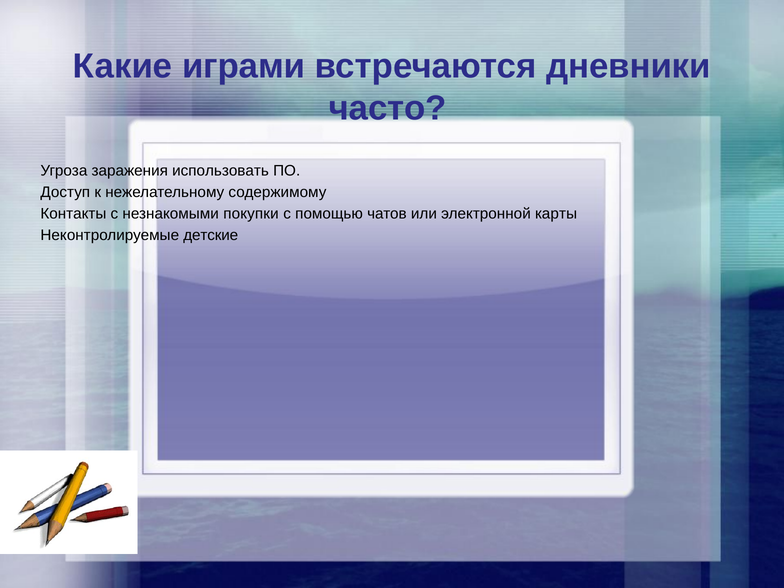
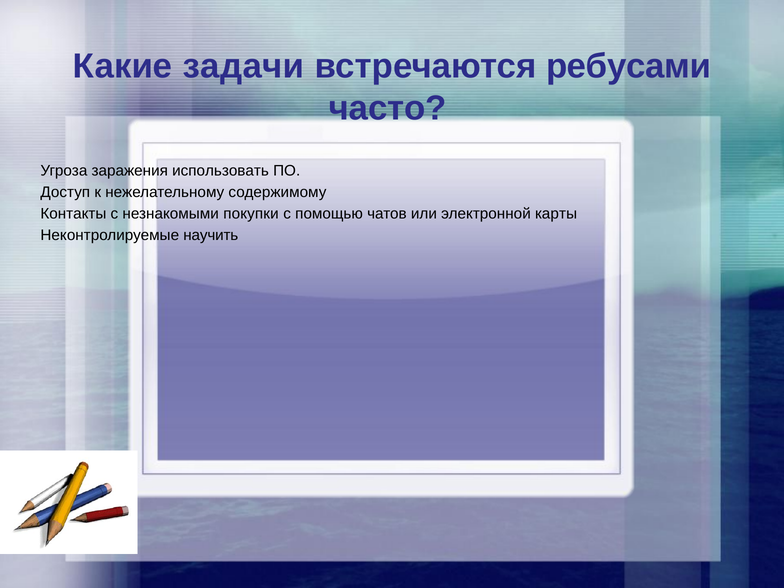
играми: играми -> задачи
дневники: дневники -> ребусами
детские: детские -> научить
